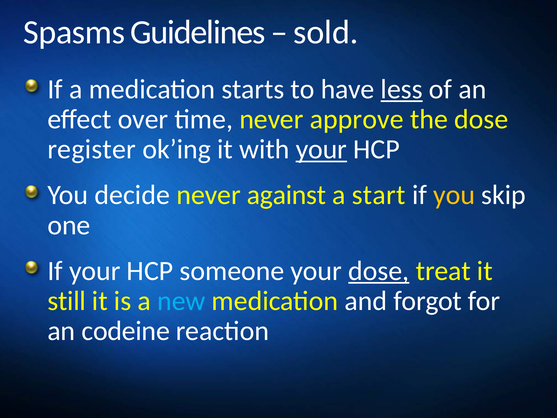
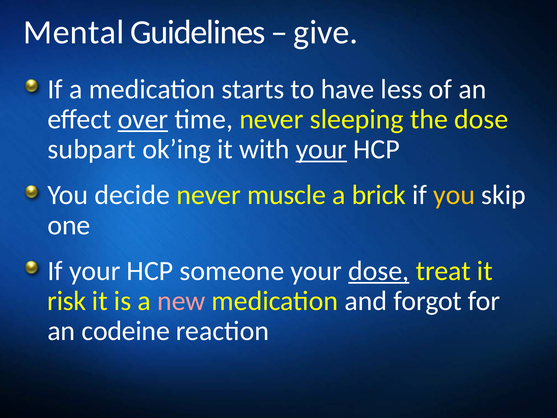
Spasms: Spasms -> Mental
sold: sold -> give
less underline: present -> none
over underline: none -> present
approve: approve -> sleeping
register: register -> subpart
against: against -> muscle
start: start -> brick
still: still -> risk
new colour: light blue -> pink
